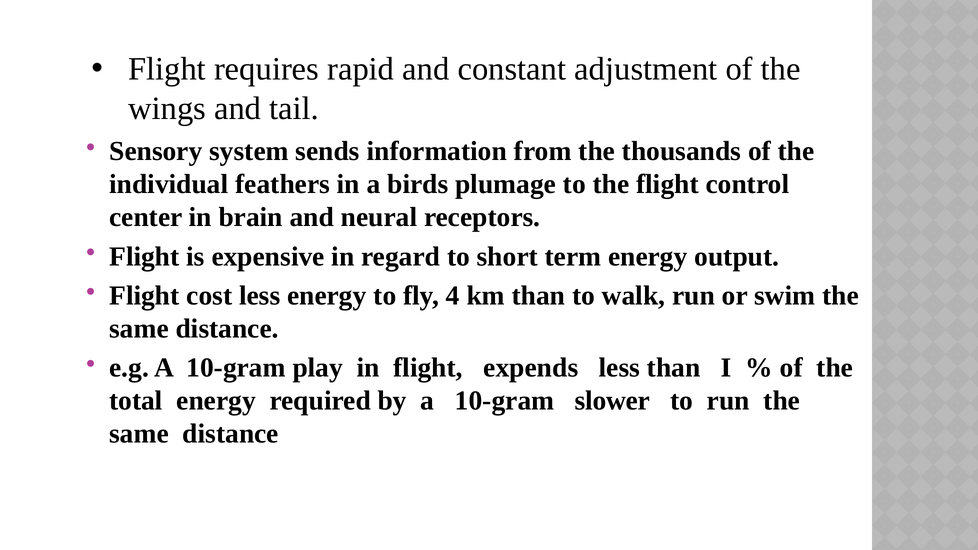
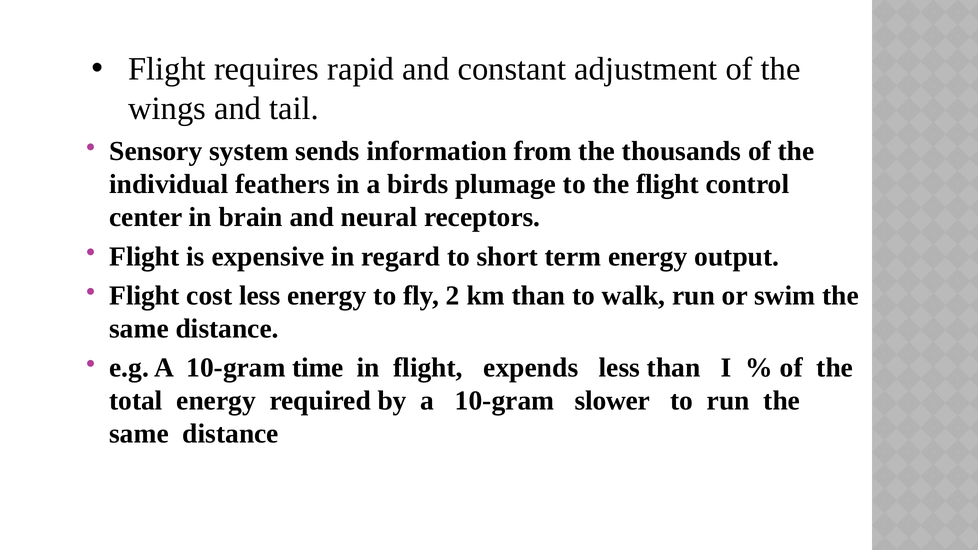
4: 4 -> 2
play: play -> time
